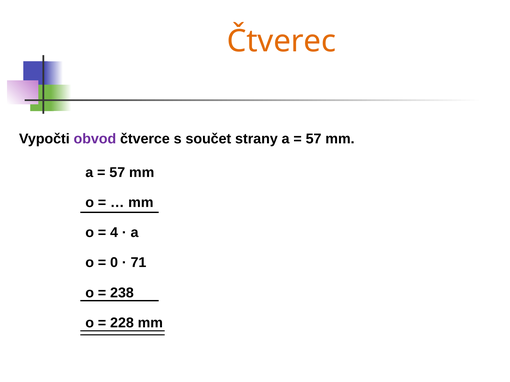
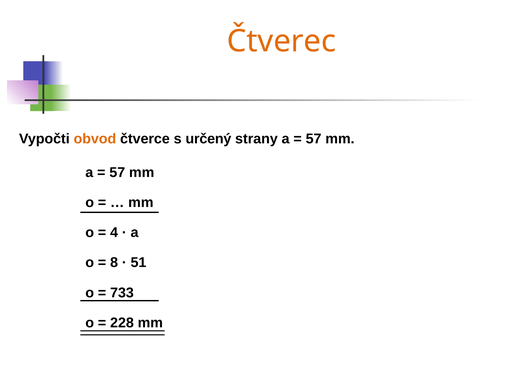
obvod colour: purple -> orange
součet: součet -> určený
0: 0 -> 8
71: 71 -> 51
238: 238 -> 733
